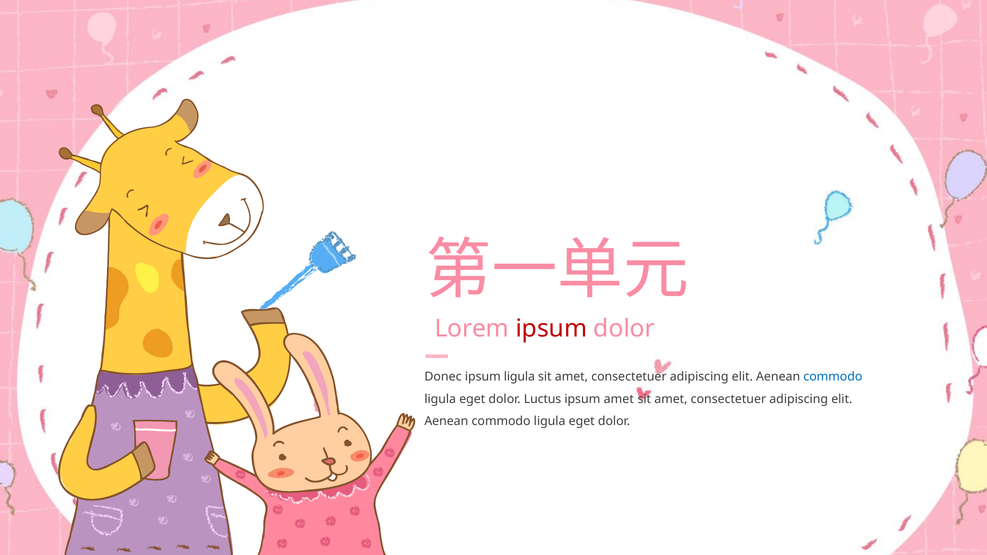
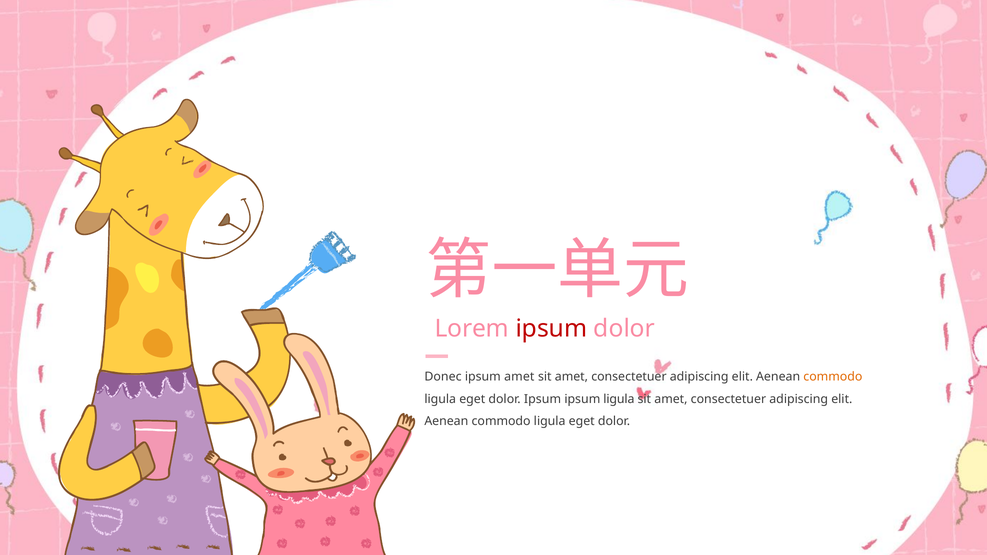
ipsum ligula: ligula -> amet
commodo at (833, 377) colour: blue -> orange
dolor Luctus: Luctus -> Ipsum
ipsum amet: amet -> ligula
